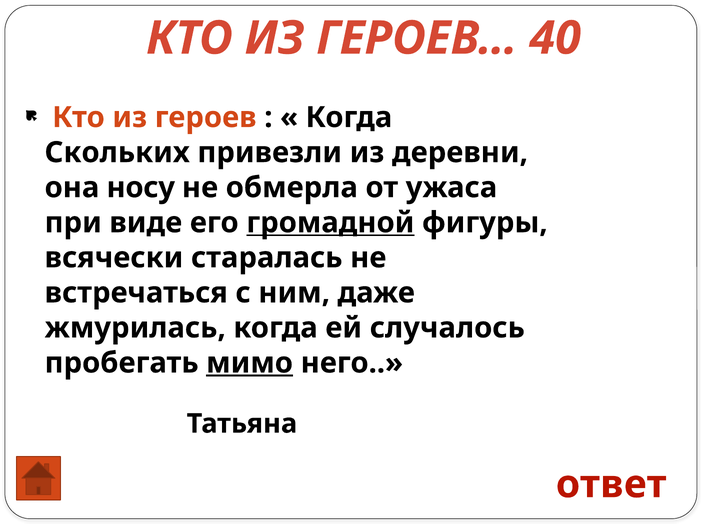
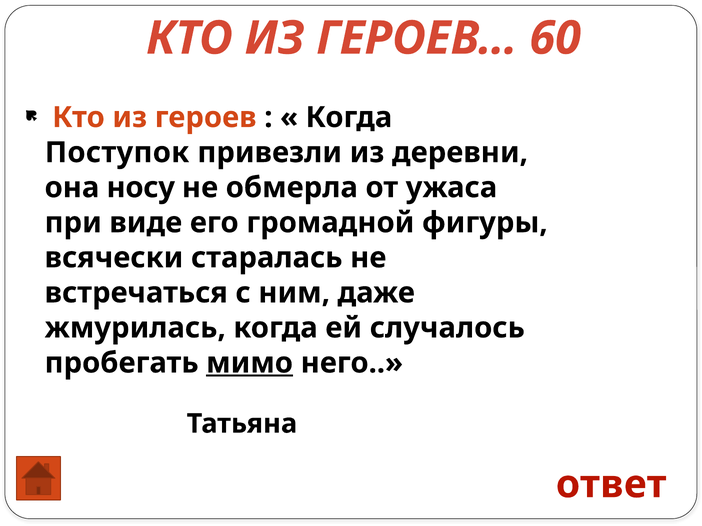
40: 40 -> 60
Скольких: Скольких -> Поступок
громадной underline: present -> none
